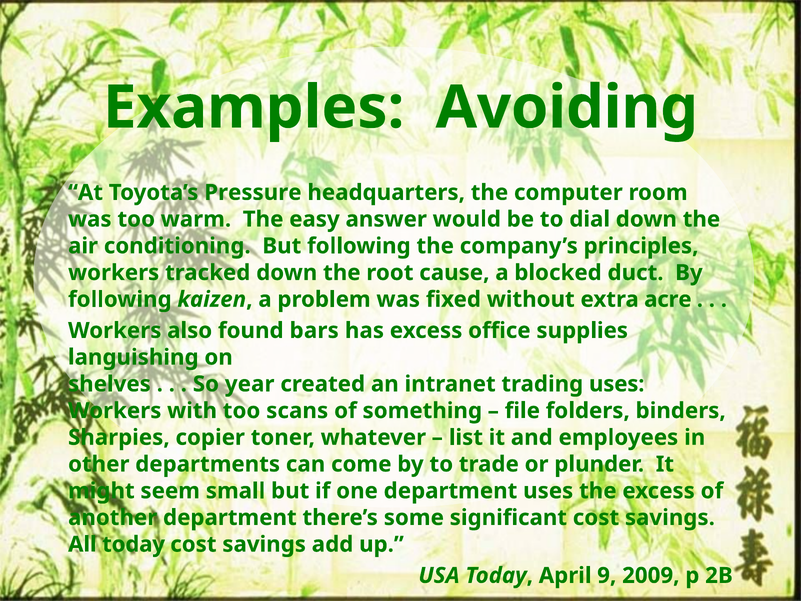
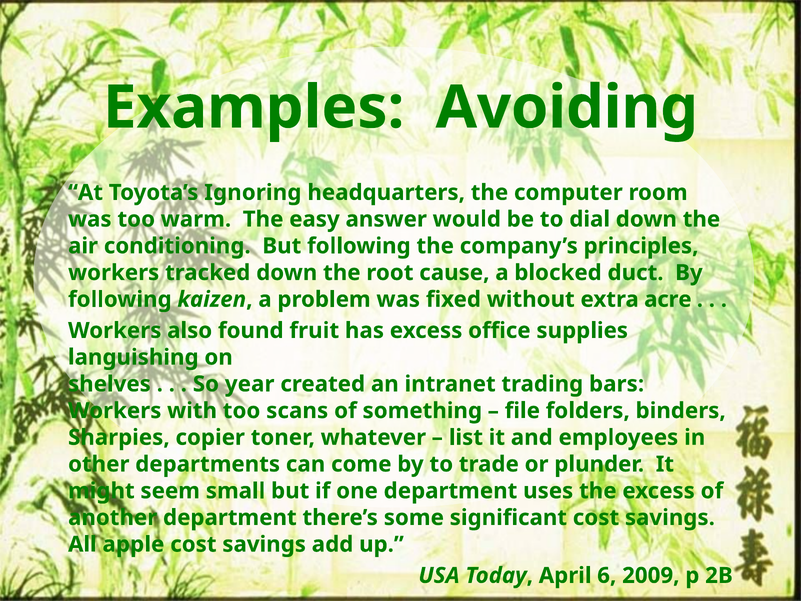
Pressure: Pressure -> Ignoring
bars: bars -> fruit
trading uses: uses -> bars
All today: today -> apple
9: 9 -> 6
